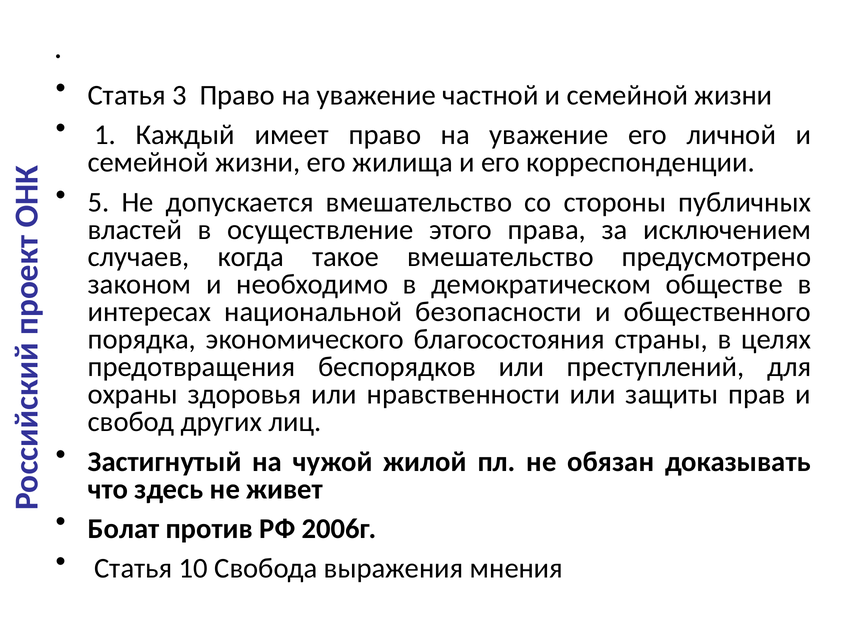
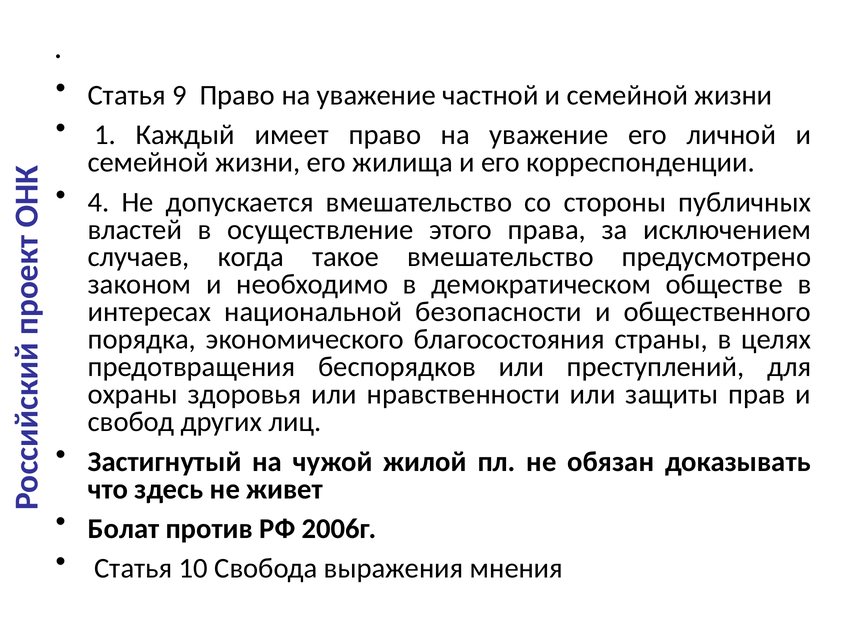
3: 3 -> 9
5: 5 -> 4
